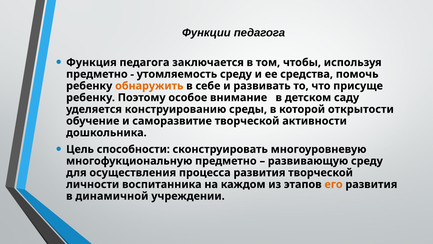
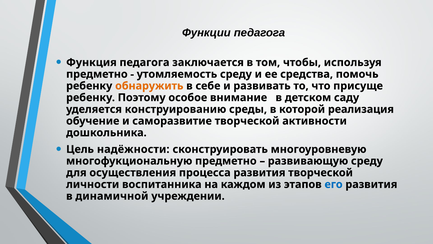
открытости: открытости -> реализация
способности: способности -> надёжности
его colour: orange -> blue
